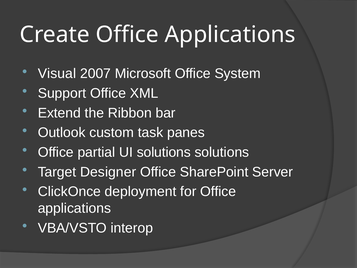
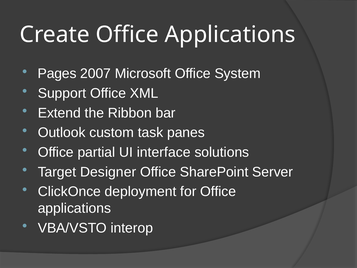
Visual: Visual -> Pages
UI solutions: solutions -> interface
